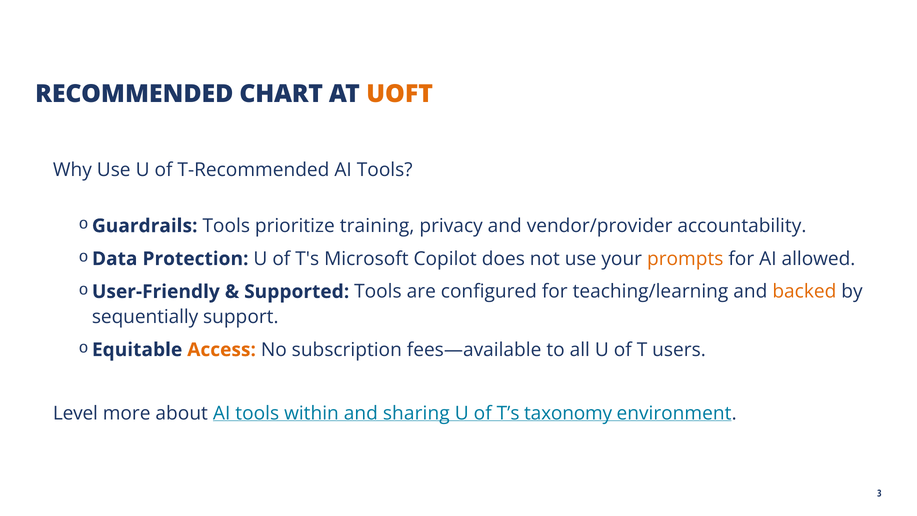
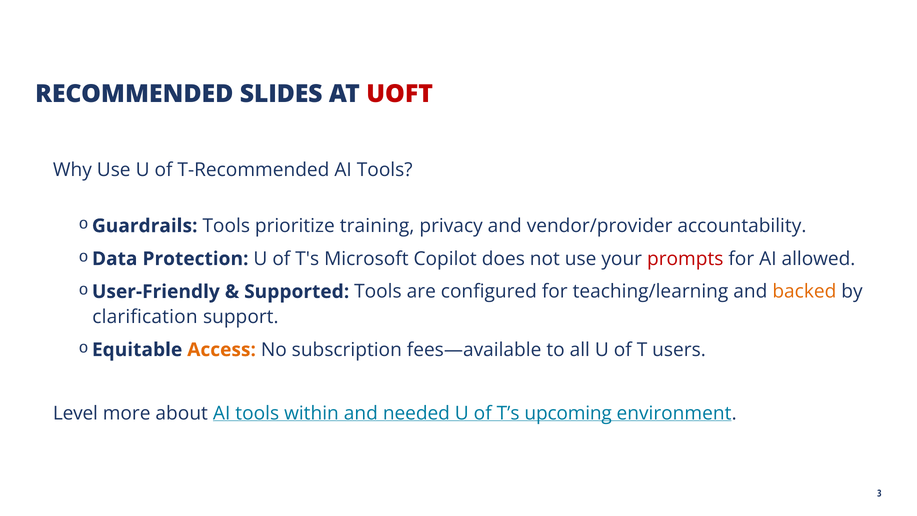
CHART: CHART -> SLIDES
UOFT colour: orange -> red
prompts colour: orange -> red
sequentially: sequentially -> clarification
sharing: sharing -> needed
taxonomy: taxonomy -> upcoming
